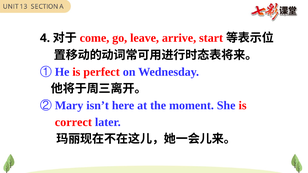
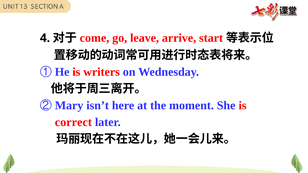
perfect: perfect -> writers
